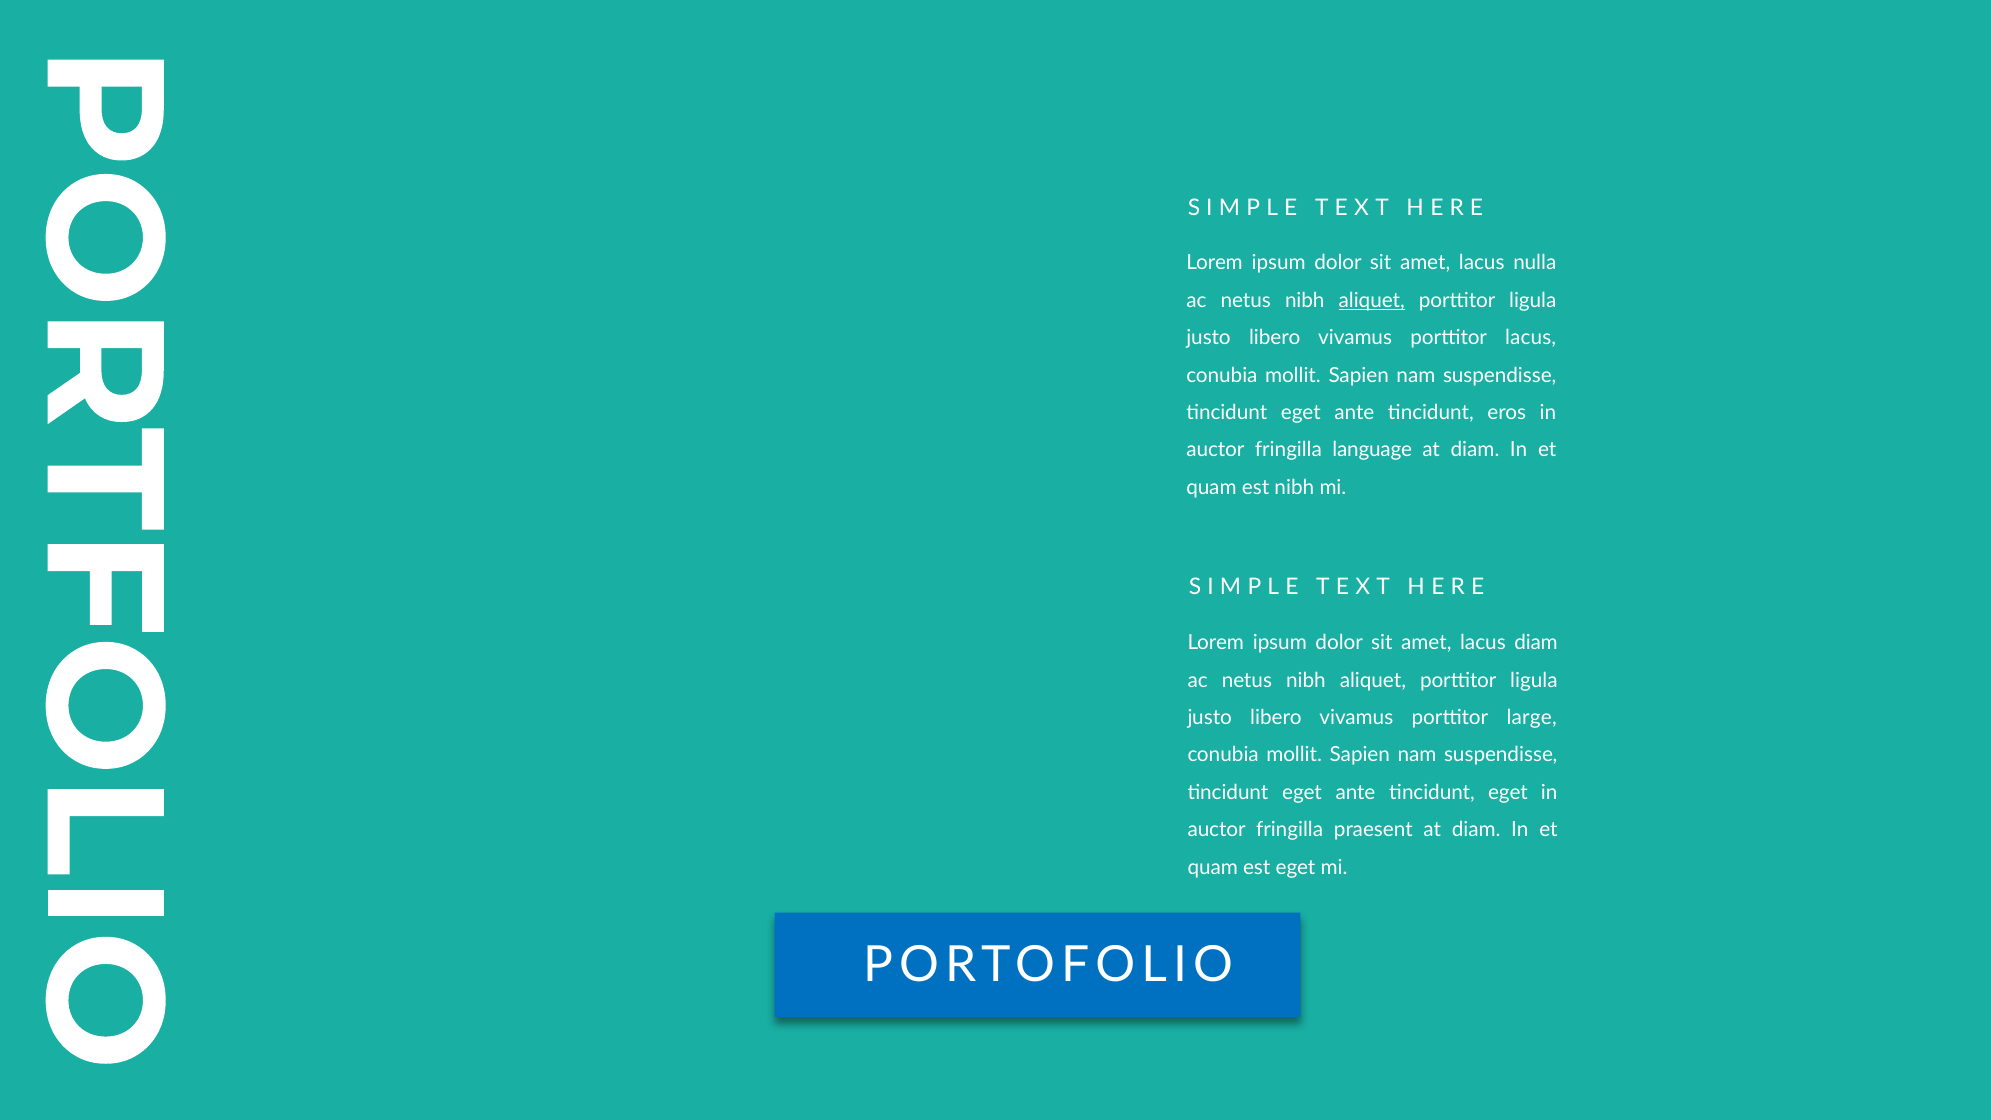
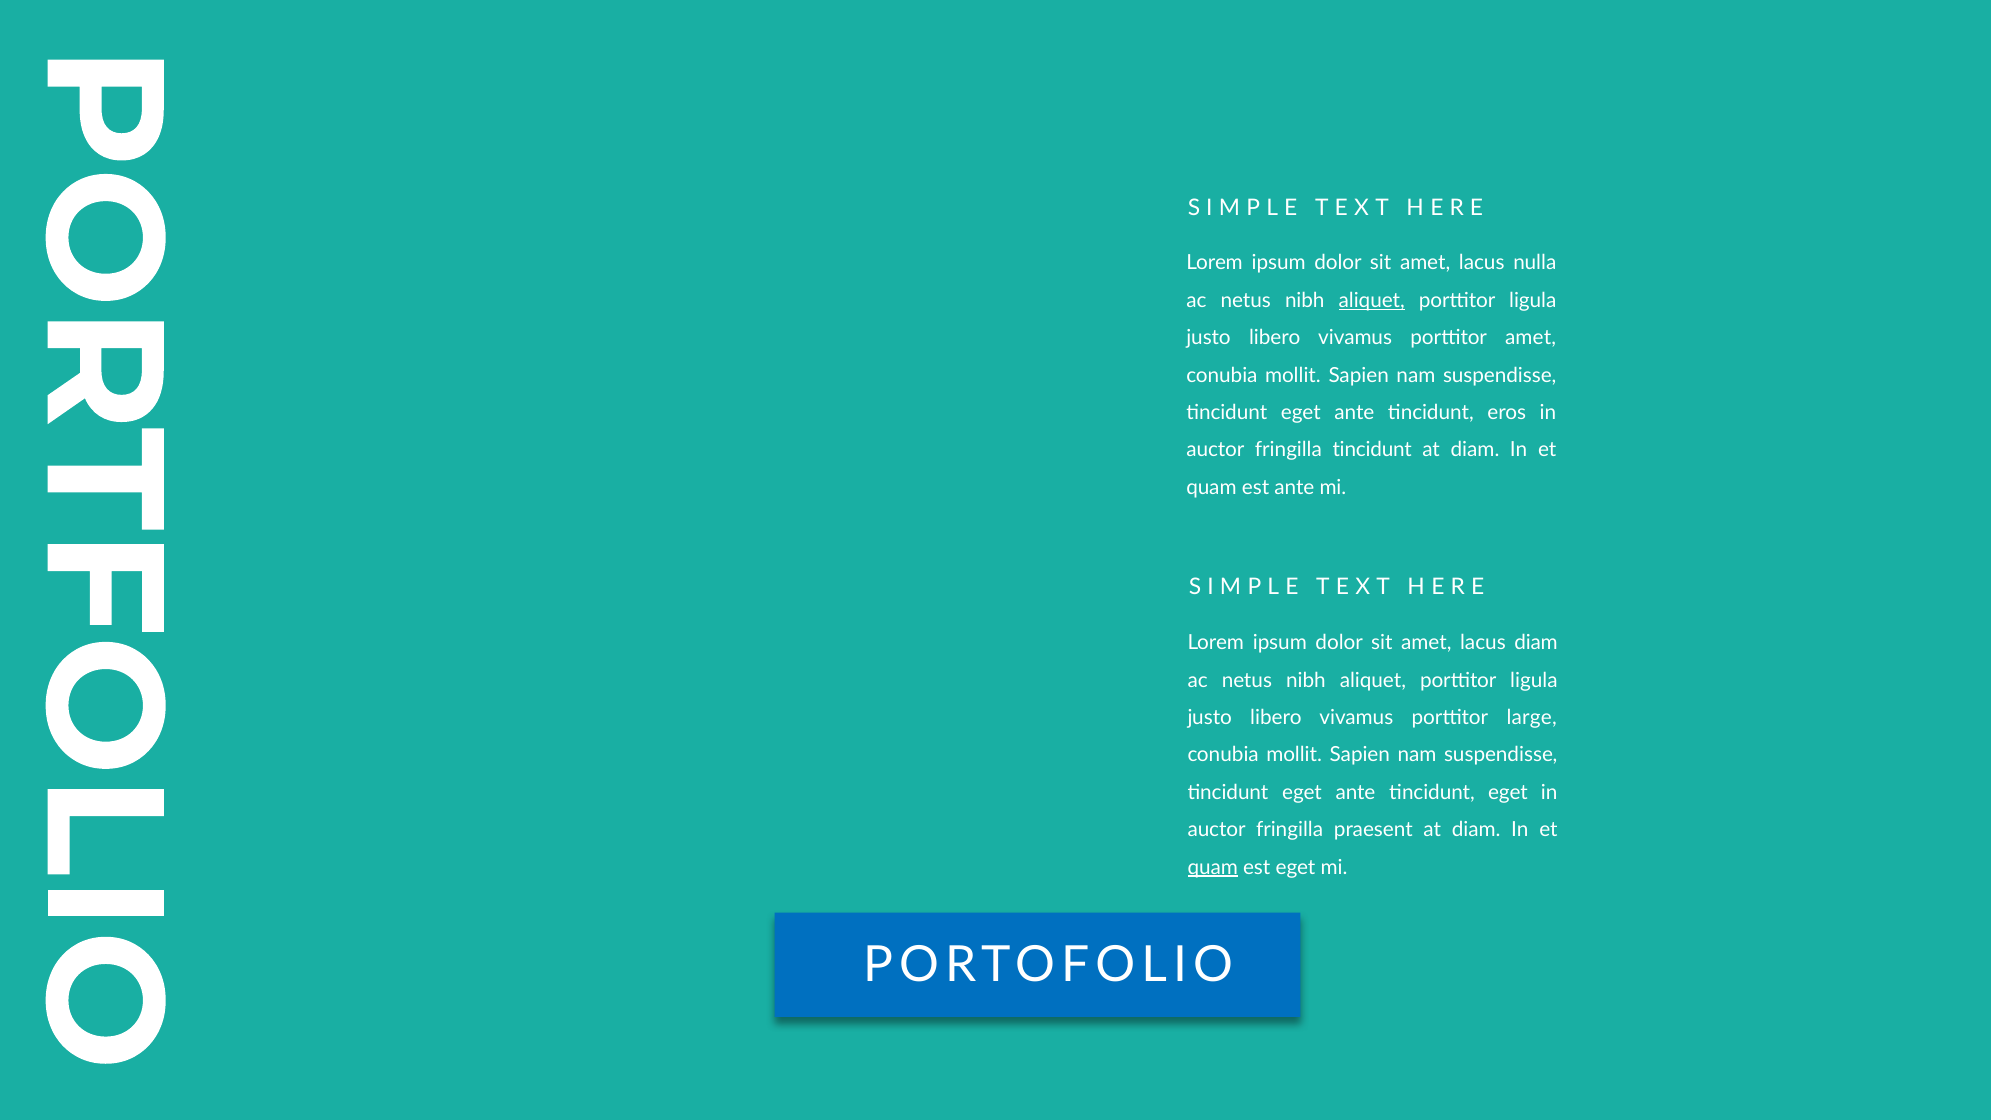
porttitor lacus: lacus -> amet
fringilla language: language -> tincidunt
est nibh: nibh -> ante
quam at (1213, 867) underline: none -> present
